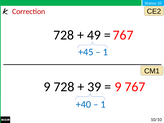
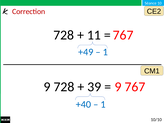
49: 49 -> 11
+45: +45 -> +49
